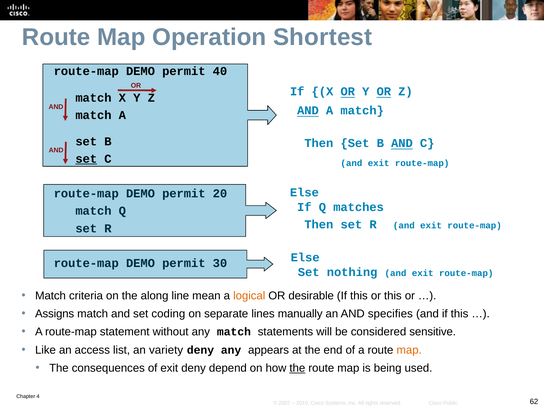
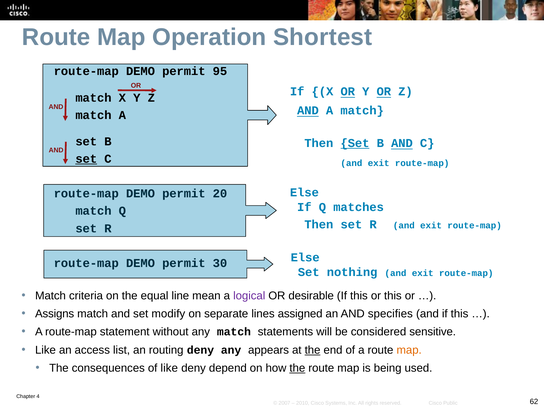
40: 40 -> 95
Set at (355, 143) underline: none -> present
along: along -> equal
logical colour: orange -> purple
coding: coding -> modify
manually: manually -> assigned
variety: variety -> routing
the at (313, 350) underline: none -> present
of exit: exit -> like
